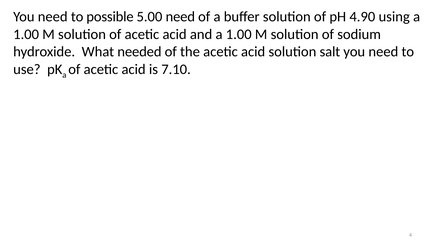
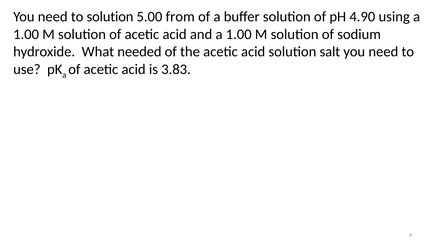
to possible: possible -> solution
5.00 need: need -> from
7.10: 7.10 -> 3.83
